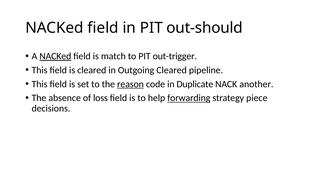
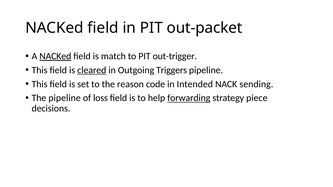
out-should: out-should -> out-packet
cleared at (92, 70) underline: none -> present
Outgoing Cleared: Cleared -> Triggers
reason underline: present -> none
Duplicate: Duplicate -> Intended
another: another -> sending
The absence: absence -> pipeline
